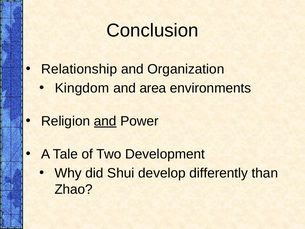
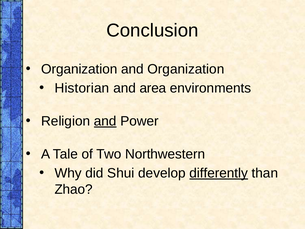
Relationship at (79, 69): Relationship -> Organization
Kingdom: Kingdom -> Historian
Development: Development -> Northwestern
differently underline: none -> present
